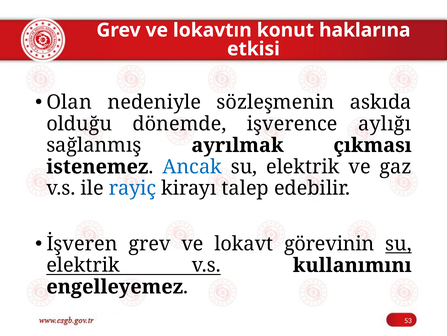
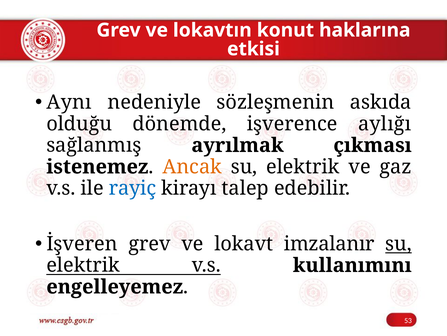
Olan: Olan -> Aynı
Ancak colour: blue -> orange
görevinin: görevinin -> imzalanır
